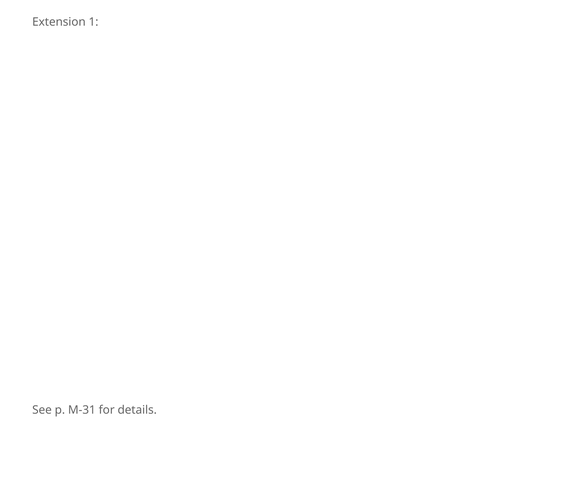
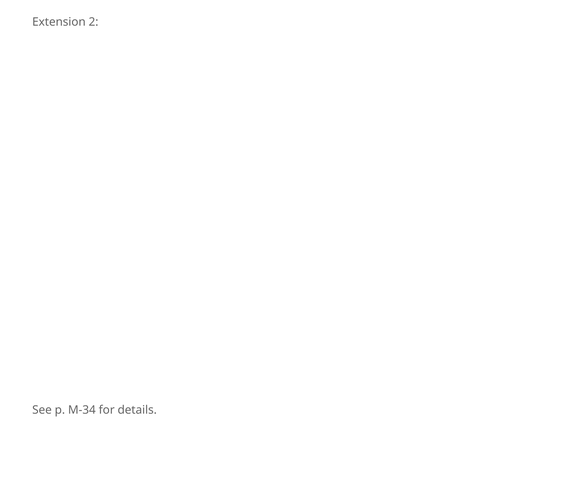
1: 1 -> 2
M-31: M-31 -> M-34
